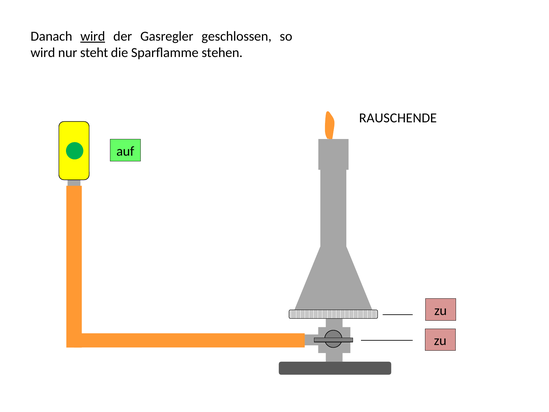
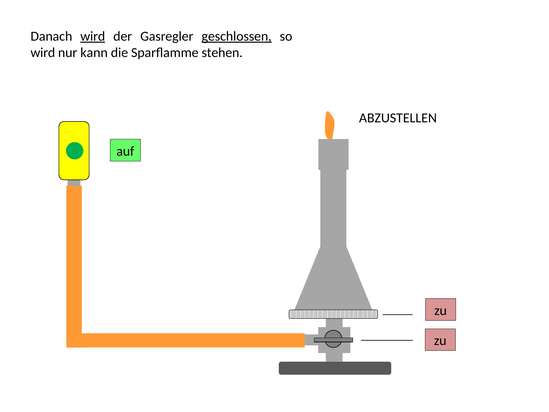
geschlossen underline: none -> present
steht: steht -> kann
RAUSCHENDE: RAUSCHENDE -> ABZUSTELLEN
